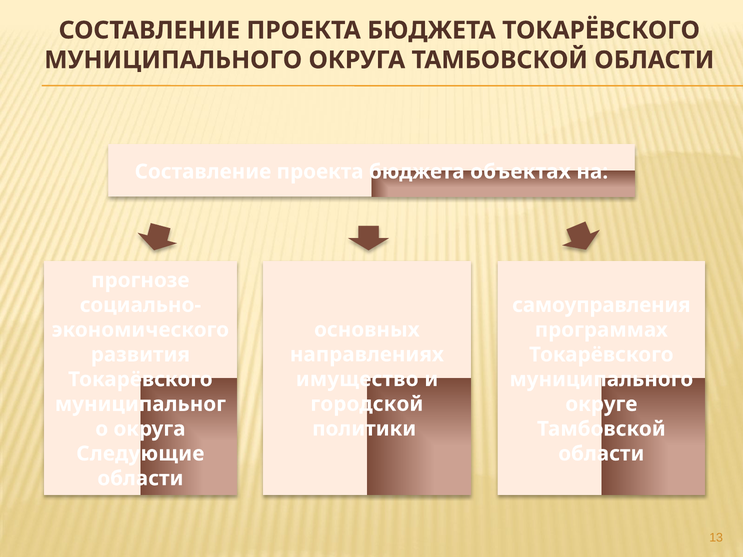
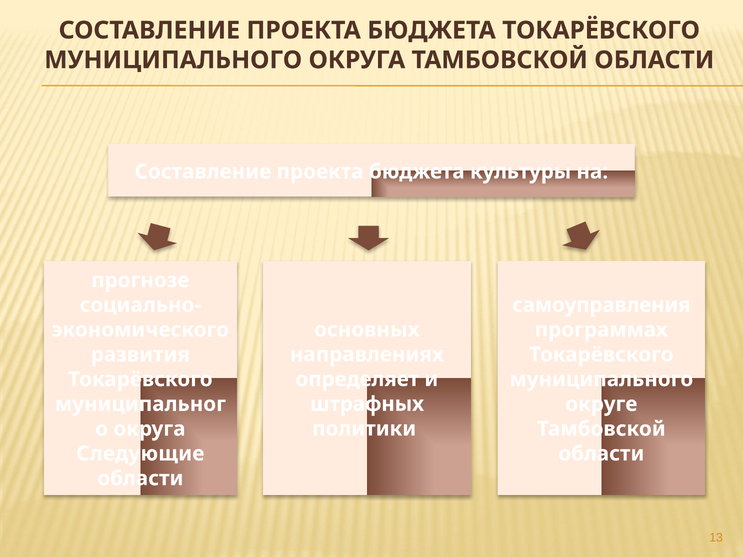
объектах: объектах -> культуры
имущество: имущество -> определяет
городской: городской -> штрафных
